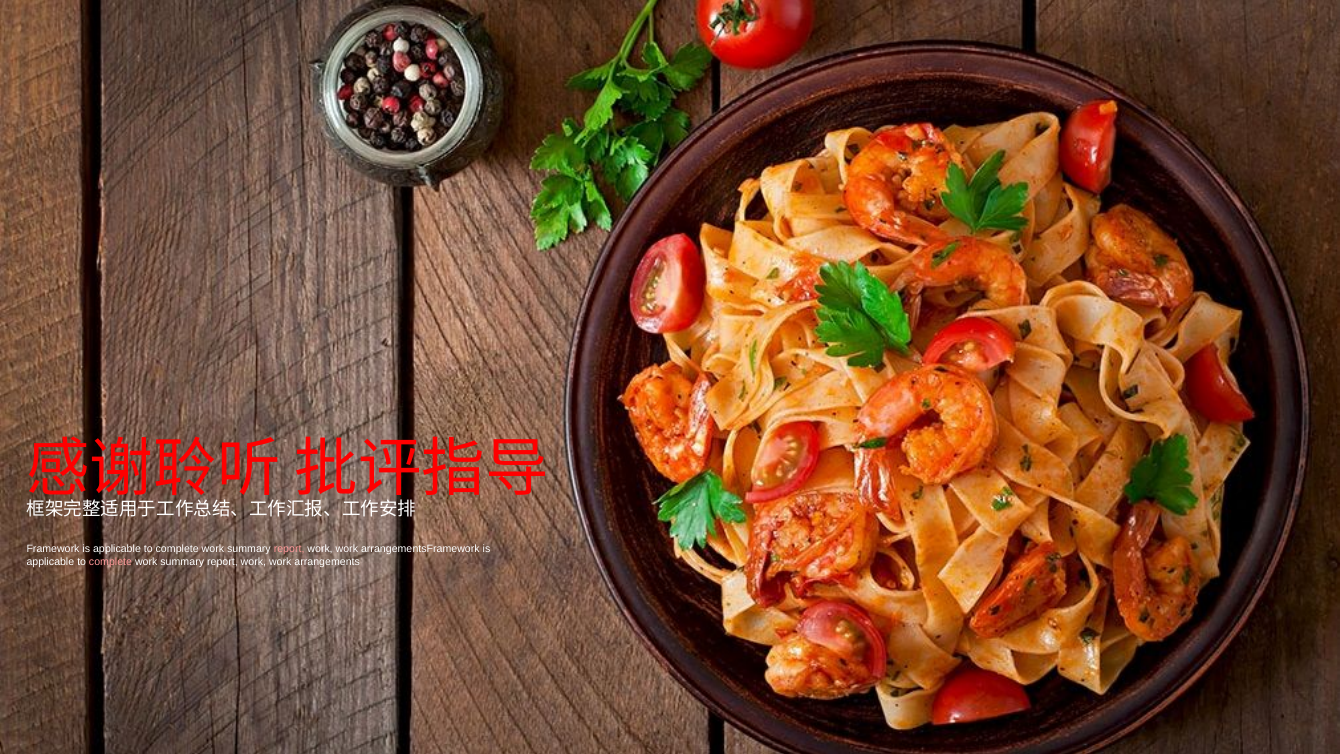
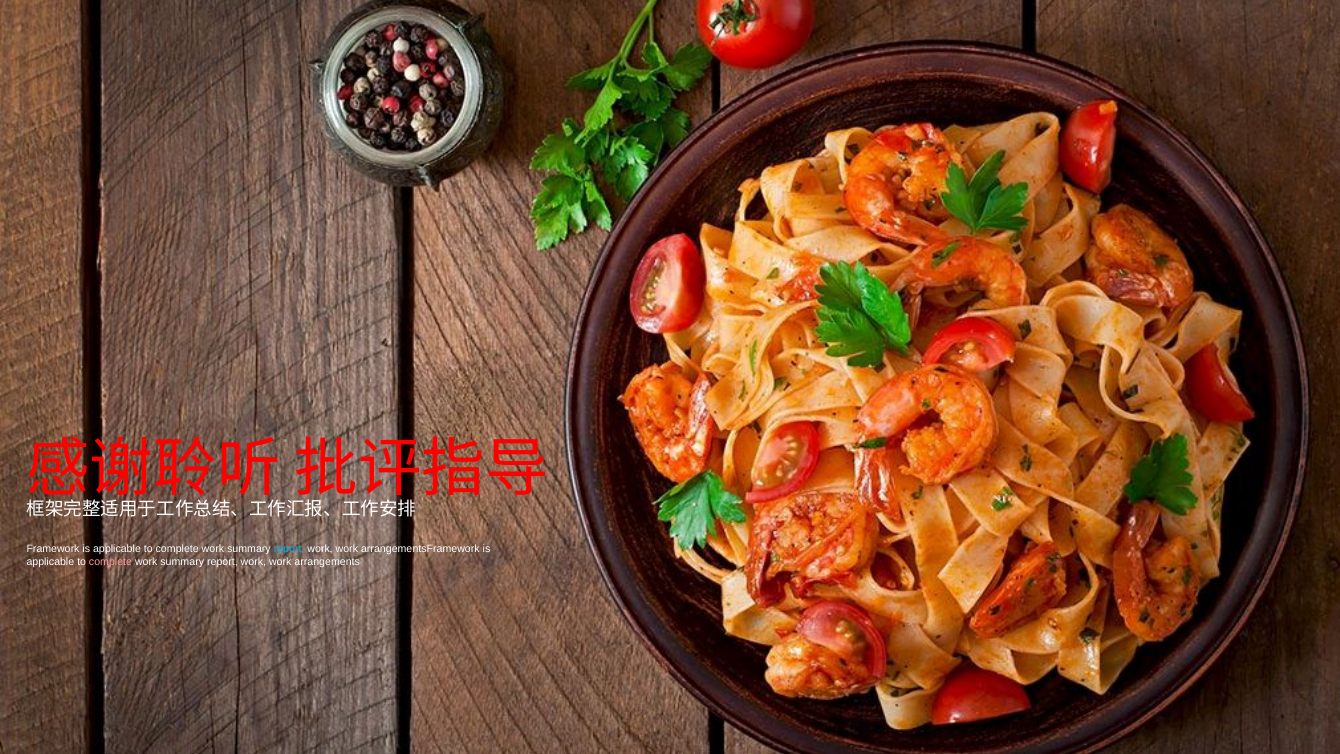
report at (289, 549) colour: pink -> light blue
